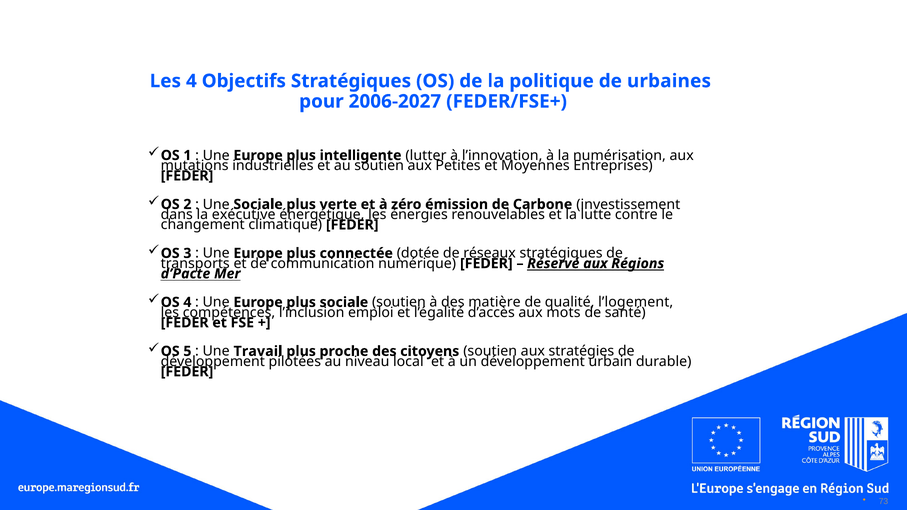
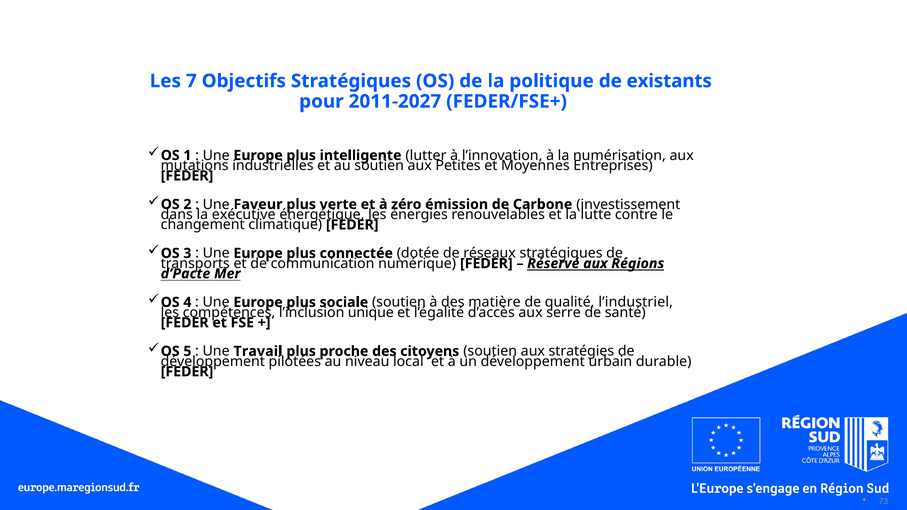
Les 4: 4 -> 7
urbaines: urbaines -> existants
2006-2027: 2006-2027 -> 2011-2027
Une Sociale: Sociale -> Faveur
l’logement: l’logement -> l’industriel
emploi: emploi -> unique
mots: mots -> serre
